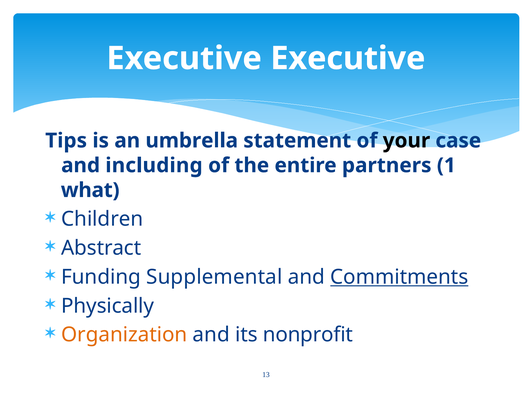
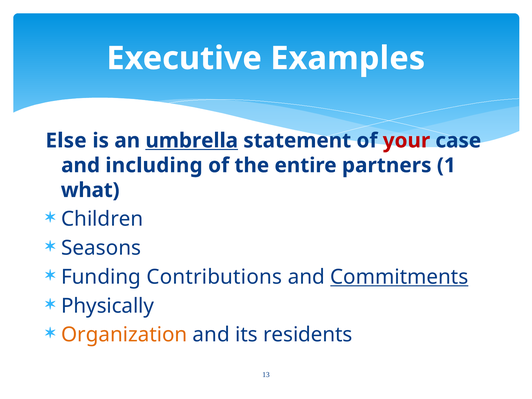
Executive Executive: Executive -> Examples
Tips: Tips -> Else
umbrella underline: none -> present
your colour: black -> red
Abstract: Abstract -> Seasons
Supplemental: Supplemental -> Contributions
nonprofit: nonprofit -> residents
